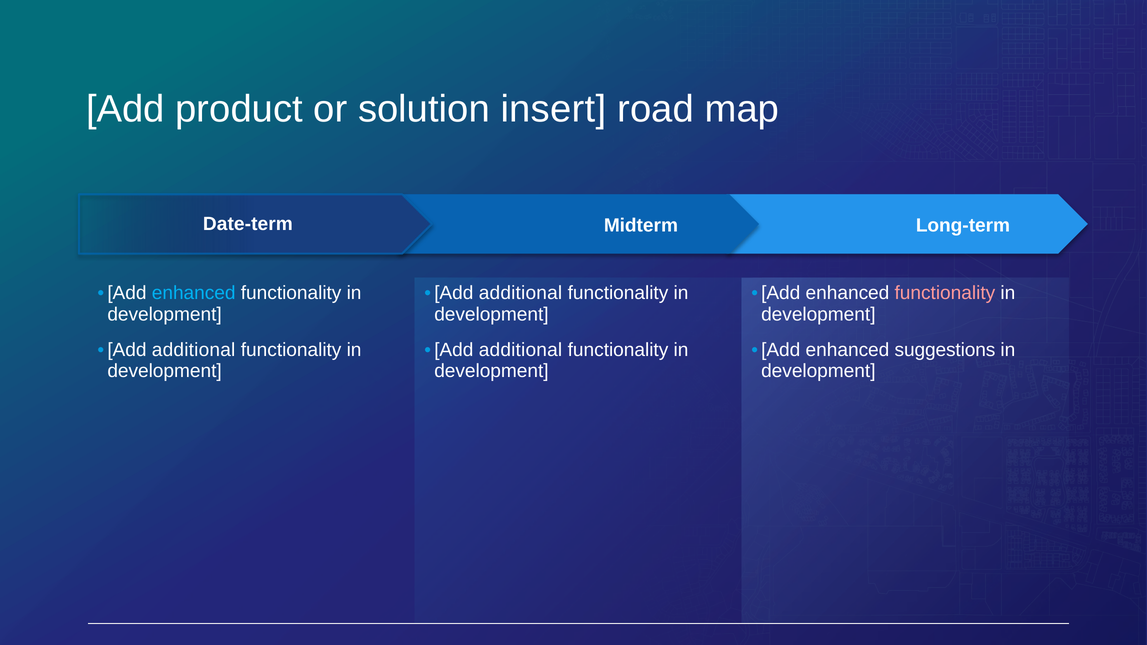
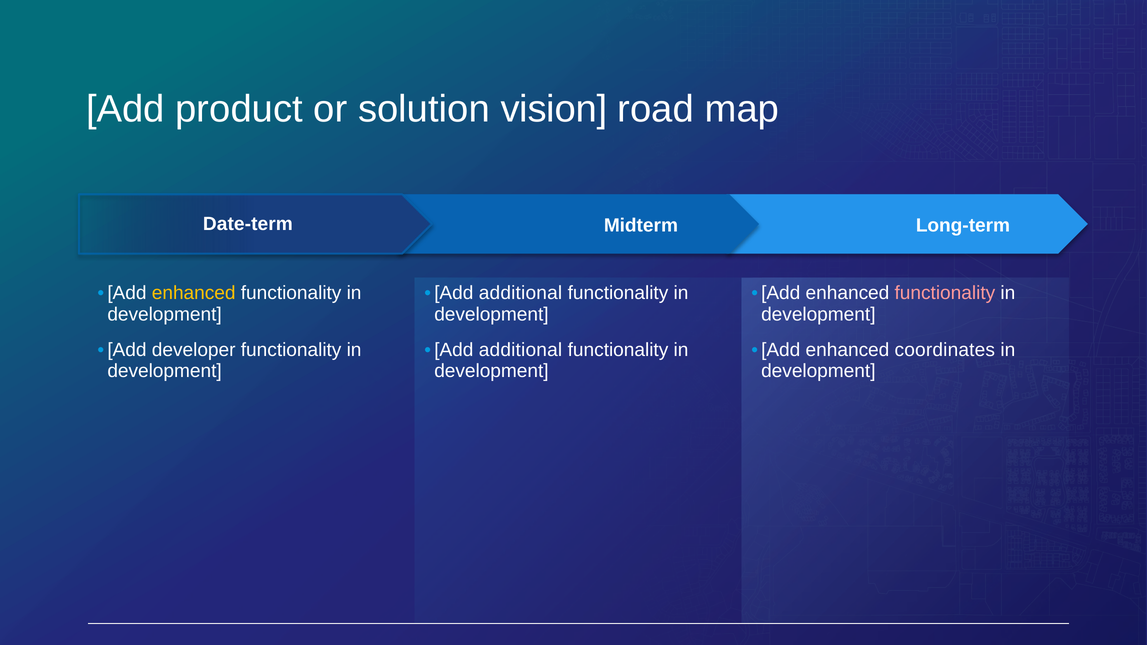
insert: insert -> vision
enhanced at (194, 293) colour: light blue -> yellow
additional at (194, 350): additional -> developer
suggestions: suggestions -> coordinates
